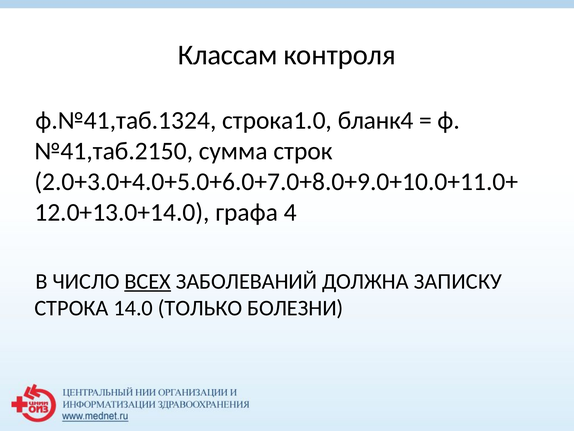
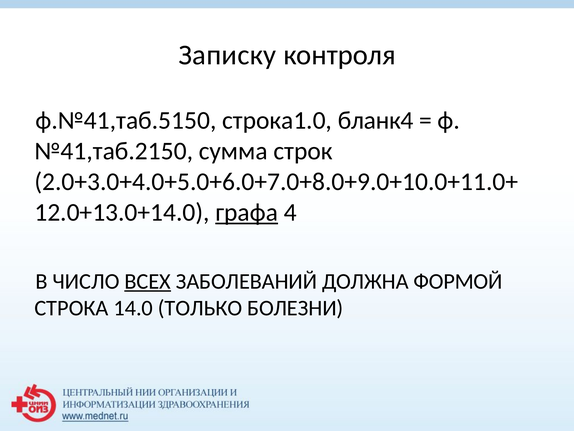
Классам: Классам -> Записку
ф.№41,таб.1324: ф.№41,таб.1324 -> ф.№41,таб.5150
графа underline: none -> present
ЗАПИСКУ: ЗАПИСКУ -> ФОРМОЙ
